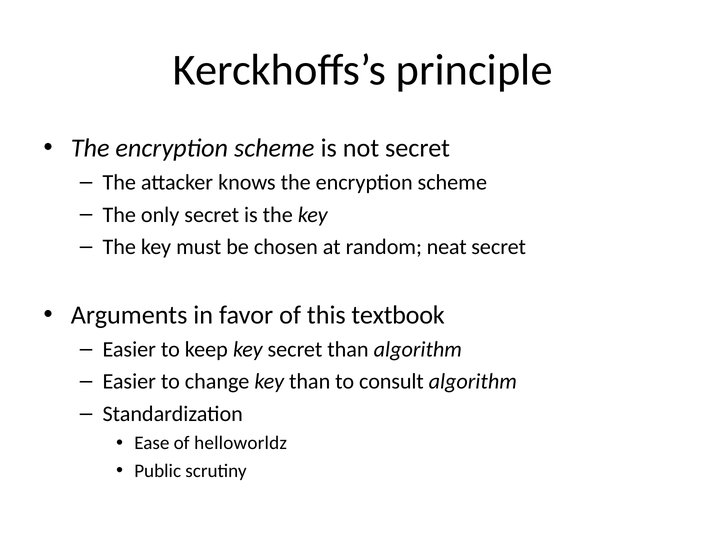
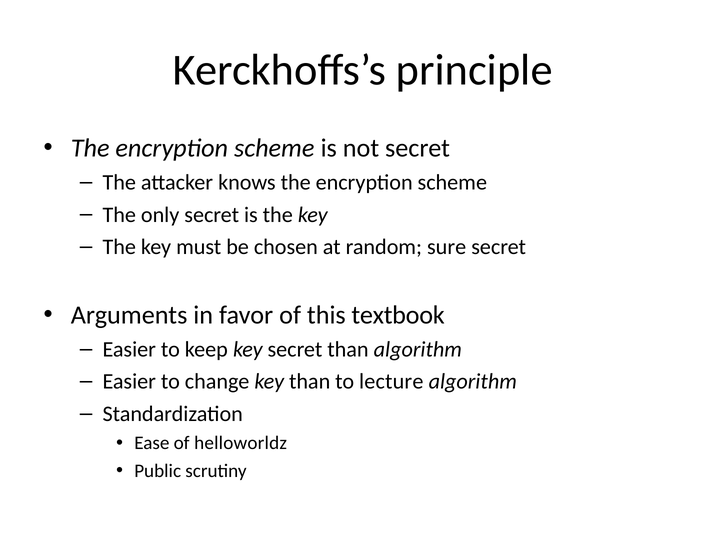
neat: neat -> sure
consult: consult -> lecture
